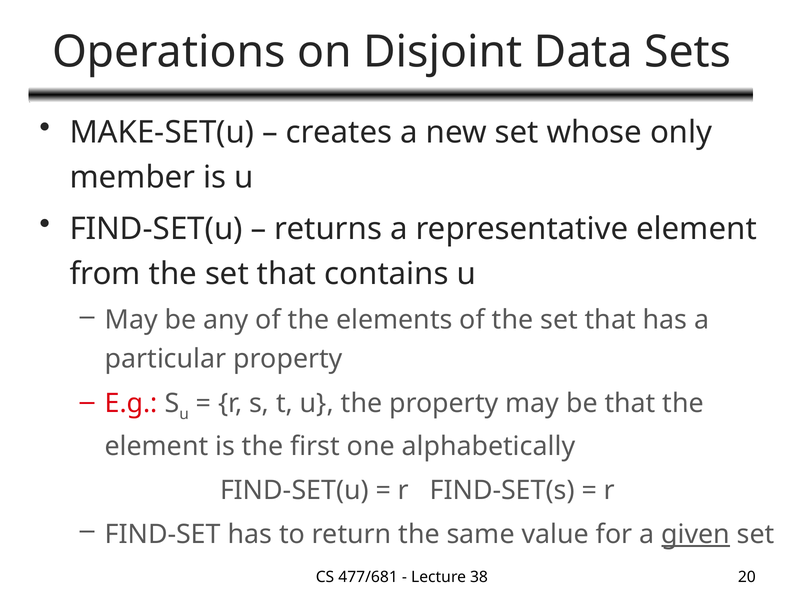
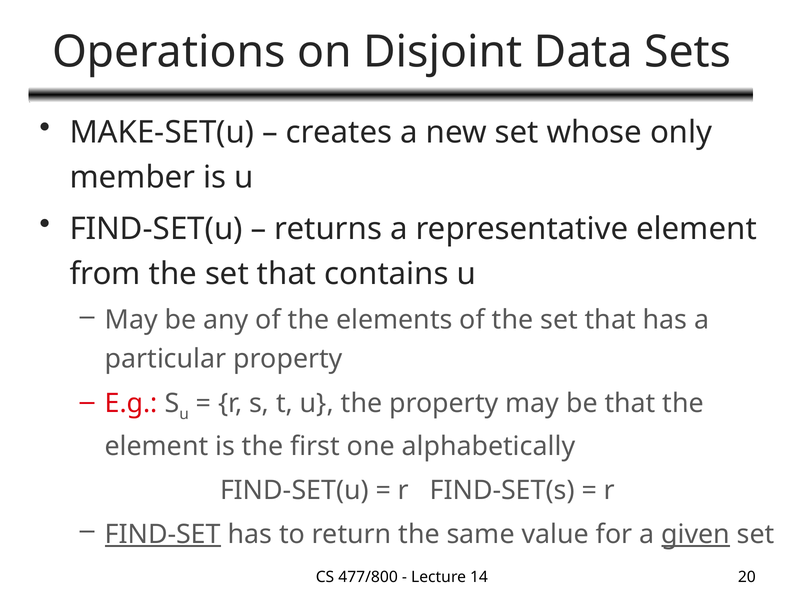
FIND-SET underline: none -> present
477/681: 477/681 -> 477/800
38: 38 -> 14
